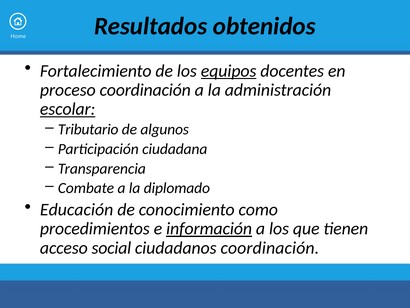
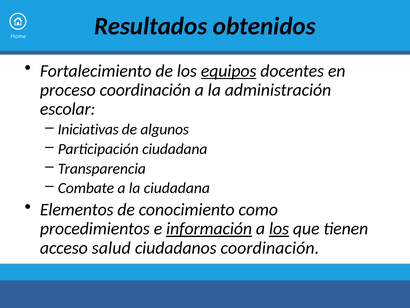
escolar underline: present -> none
Tributario: Tributario -> Iniciativas
la diplomado: diplomado -> ciudadana
Educación: Educación -> Elementos
los at (279, 228) underline: none -> present
social: social -> salud
